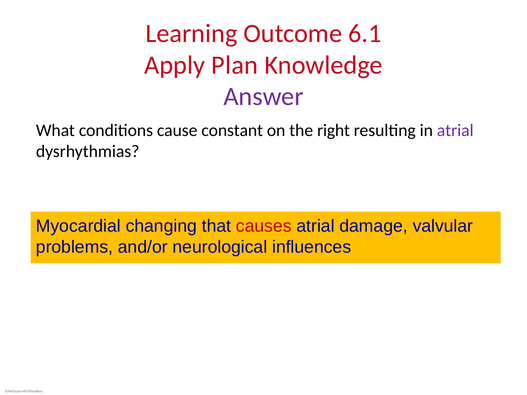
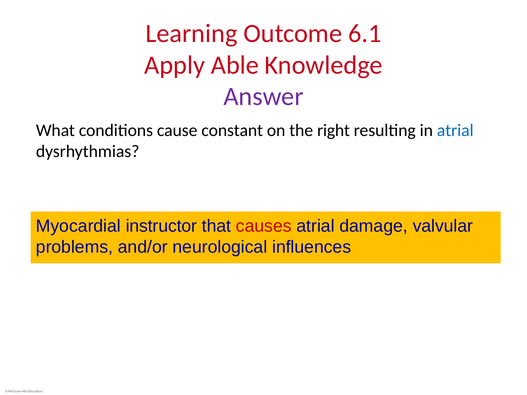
Plan: Plan -> Able
atrial at (455, 130) colour: purple -> blue
changing: changing -> instructor
